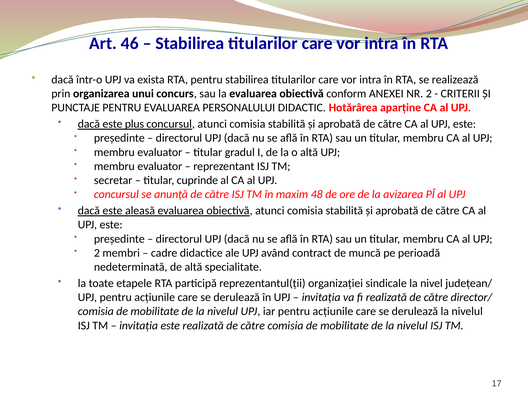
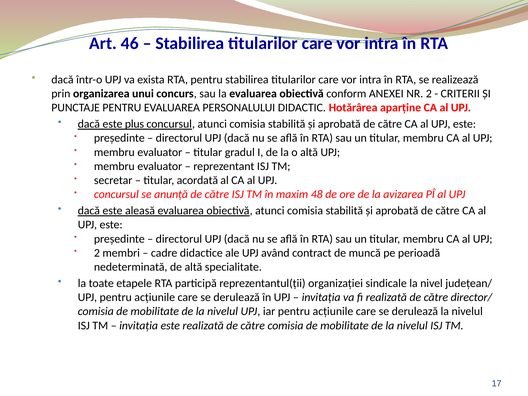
cuprinde: cuprinde -> acordată
